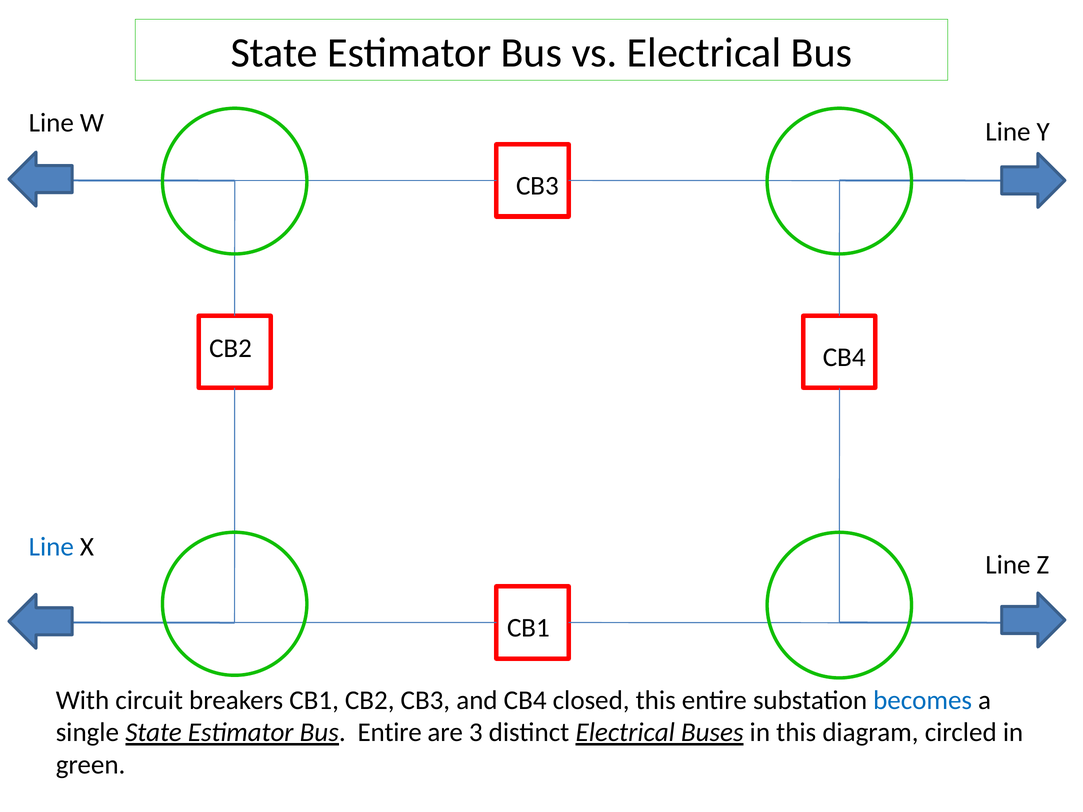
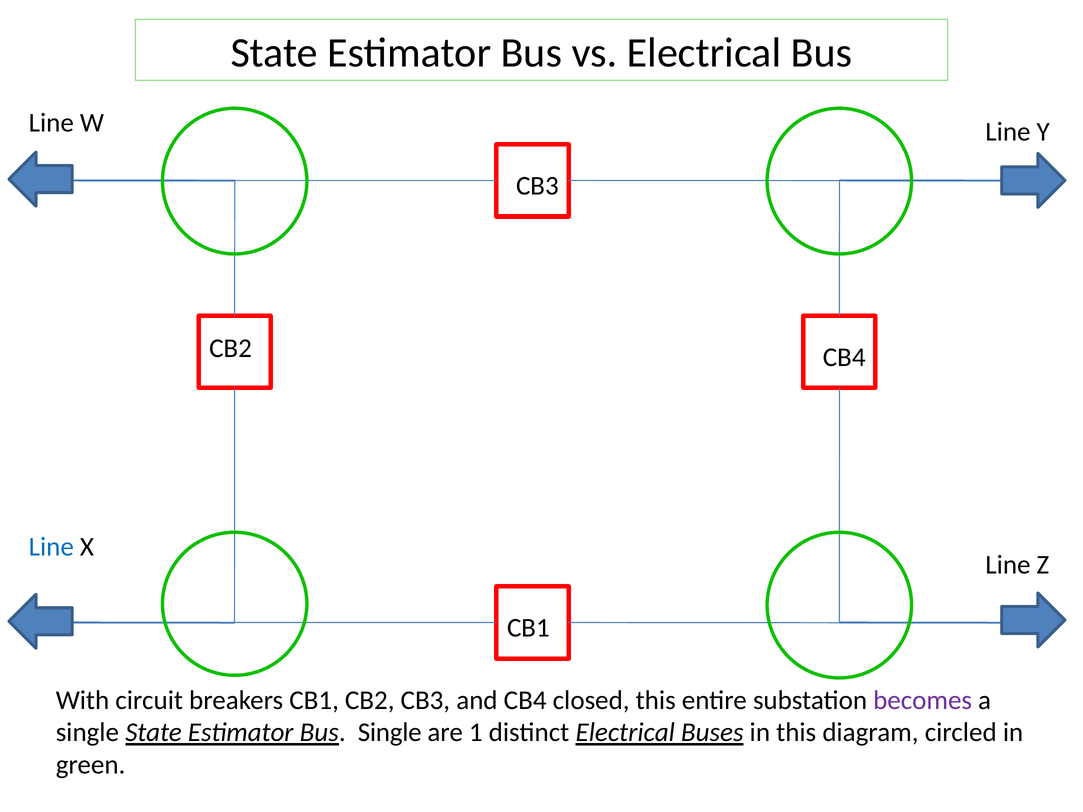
becomes colour: blue -> purple
Bus Entire: Entire -> Single
3: 3 -> 1
